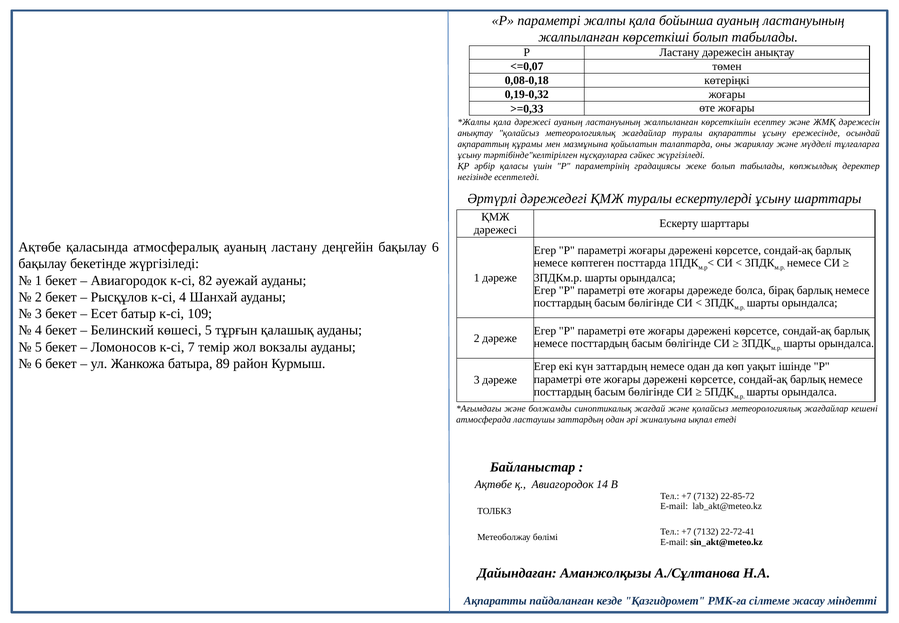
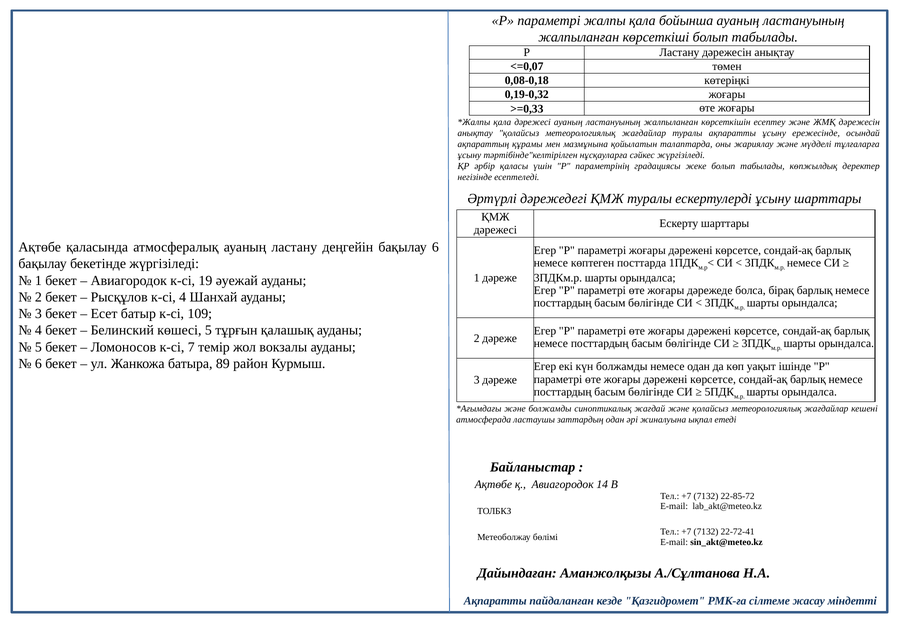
82: 82 -> 19
күн заттардың: заттардың -> болжамды
